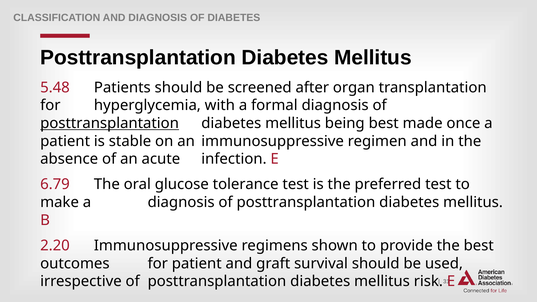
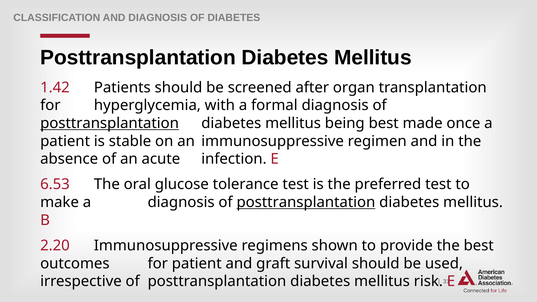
5.48: 5.48 -> 1.42
6.79: 6.79 -> 6.53
posttransplantation at (306, 202) underline: none -> present
